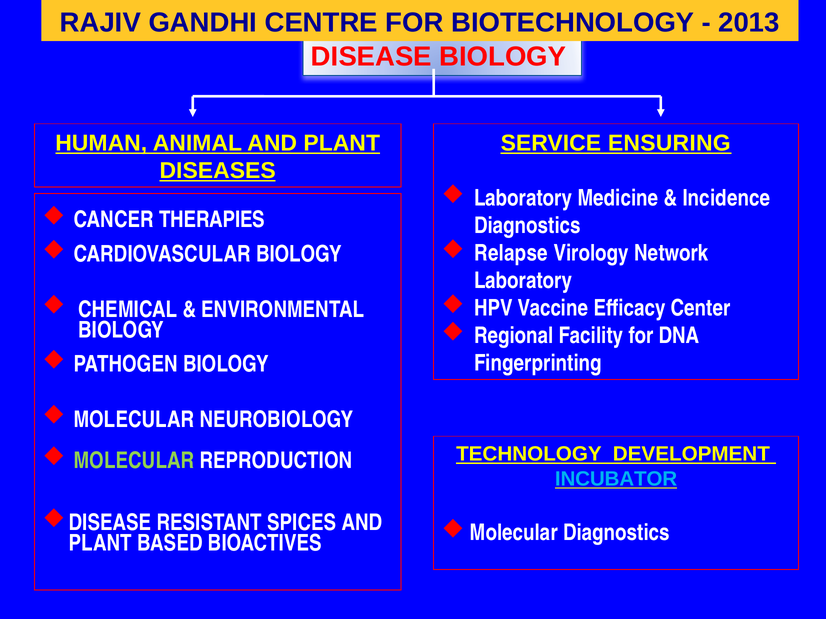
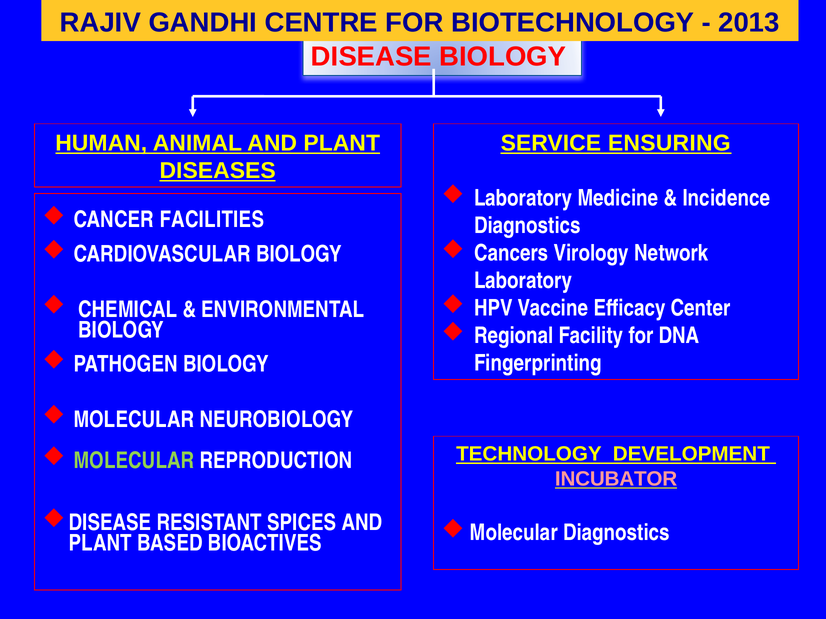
THERAPIES: THERAPIES -> FACILITIES
Relapse: Relapse -> Cancers
INCUBATOR colour: light blue -> pink
